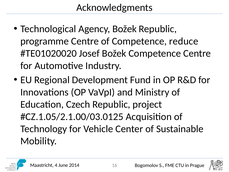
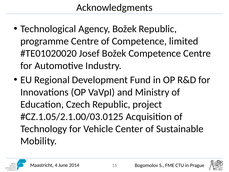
reduce: reduce -> limited
